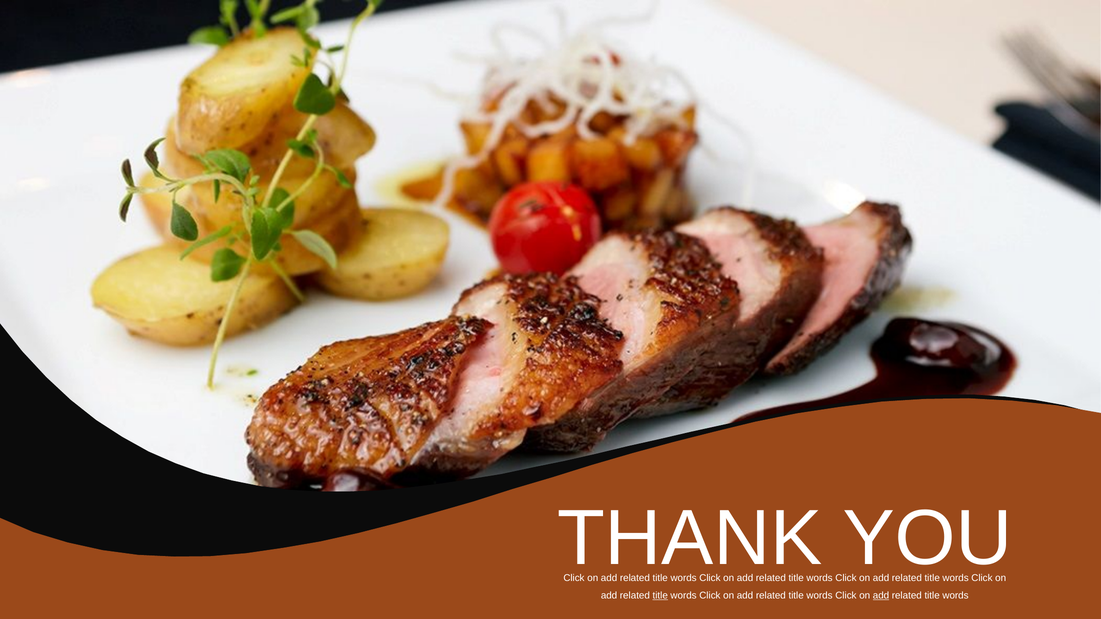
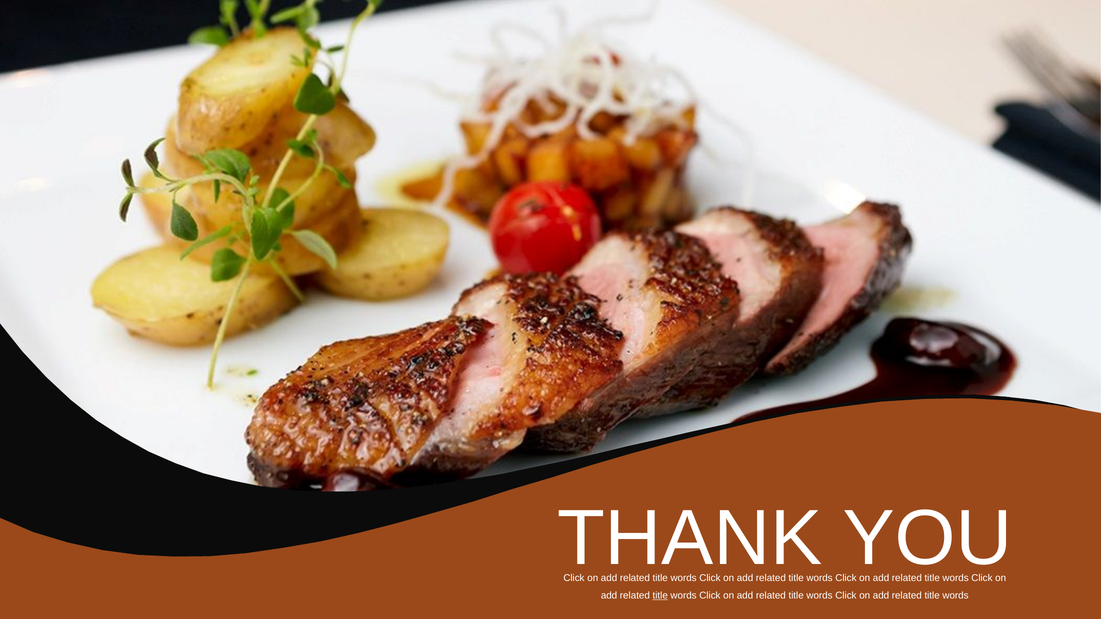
add at (881, 596) underline: present -> none
